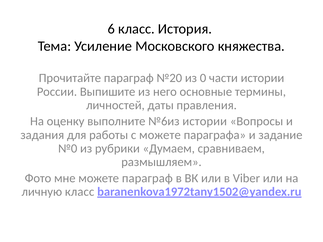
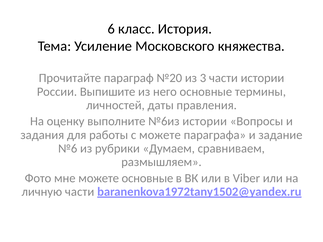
0: 0 -> 3
№0: №0 -> №6
можете параграф: параграф -> основные
личную класс: класс -> части
